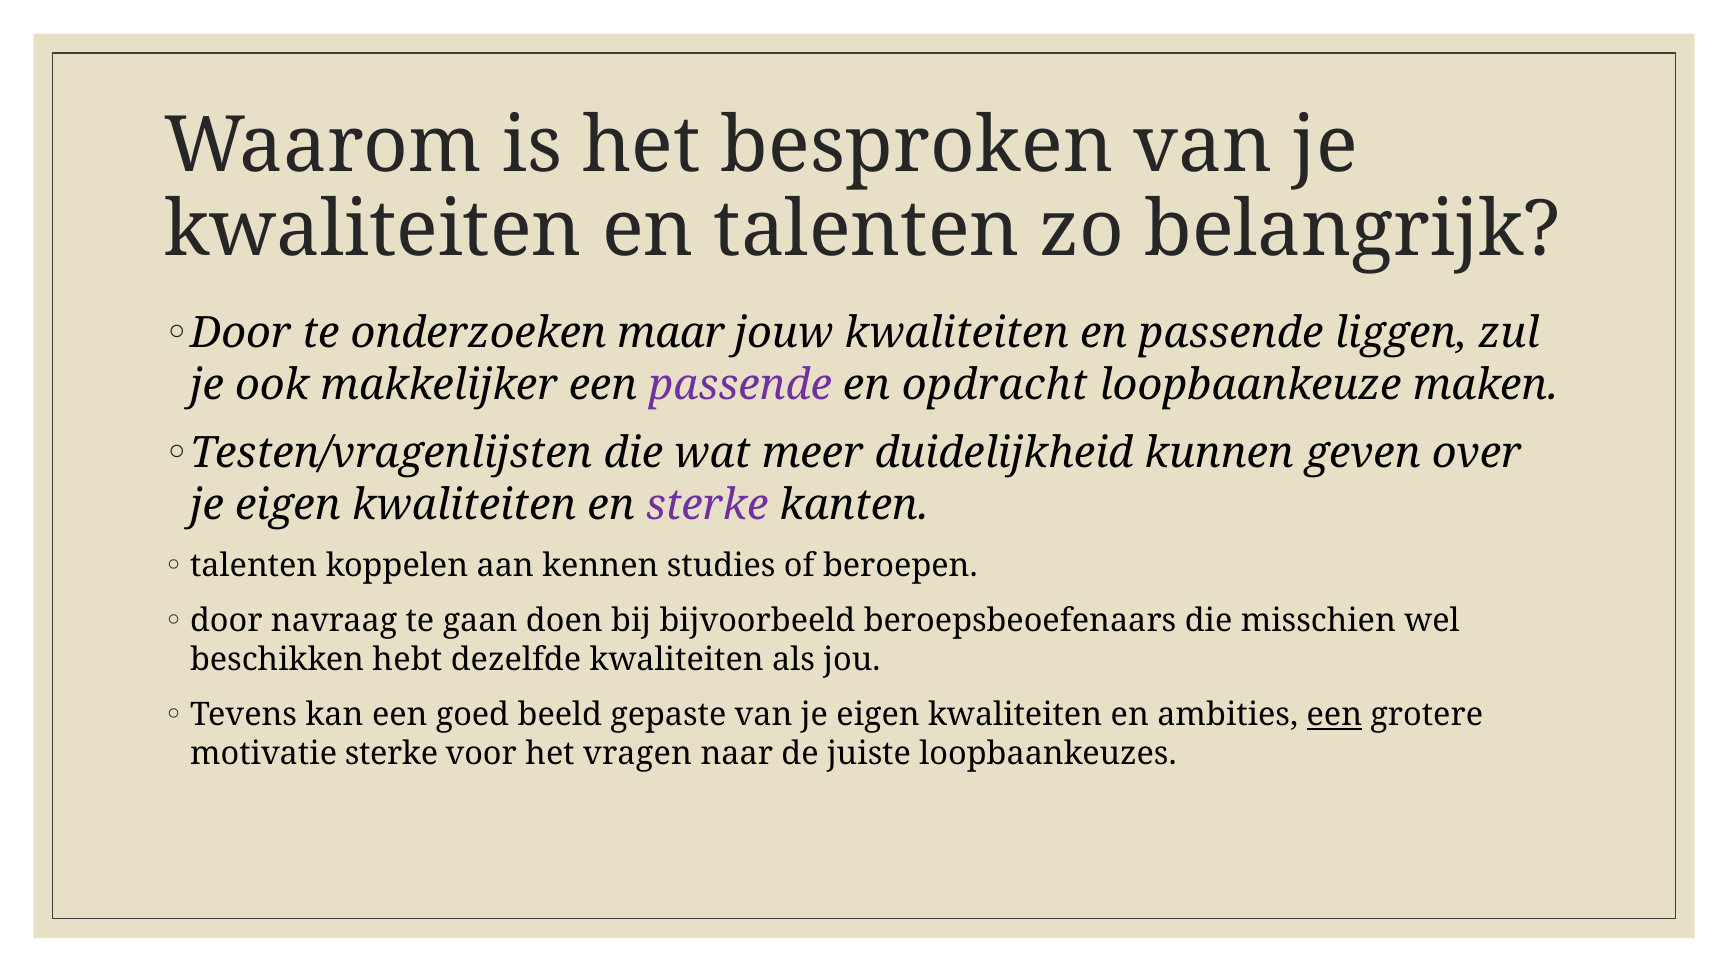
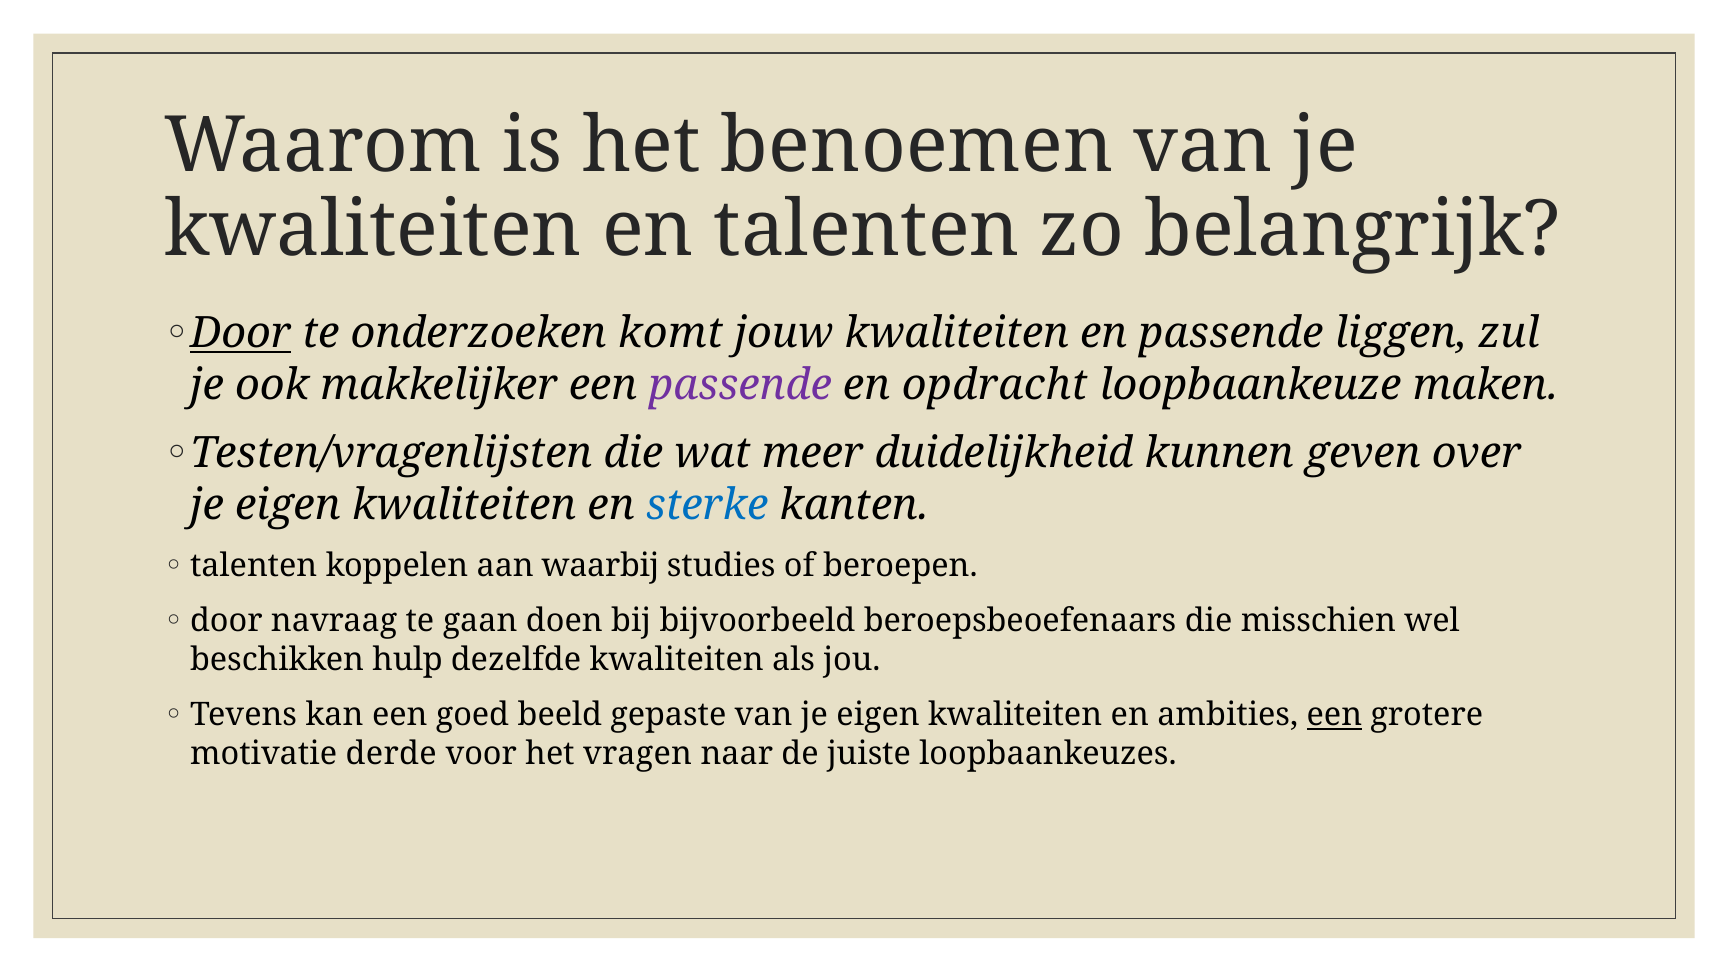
besproken: besproken -> benoemen
Door at (241, 334) underline: none -> present
maar: maar -> komt
sterke at (707, 505) colour: purple -> blue
kennen: kennen -> waarbij
hebt: hebt -> hulp
motivatie sterke: sterke -> derde
